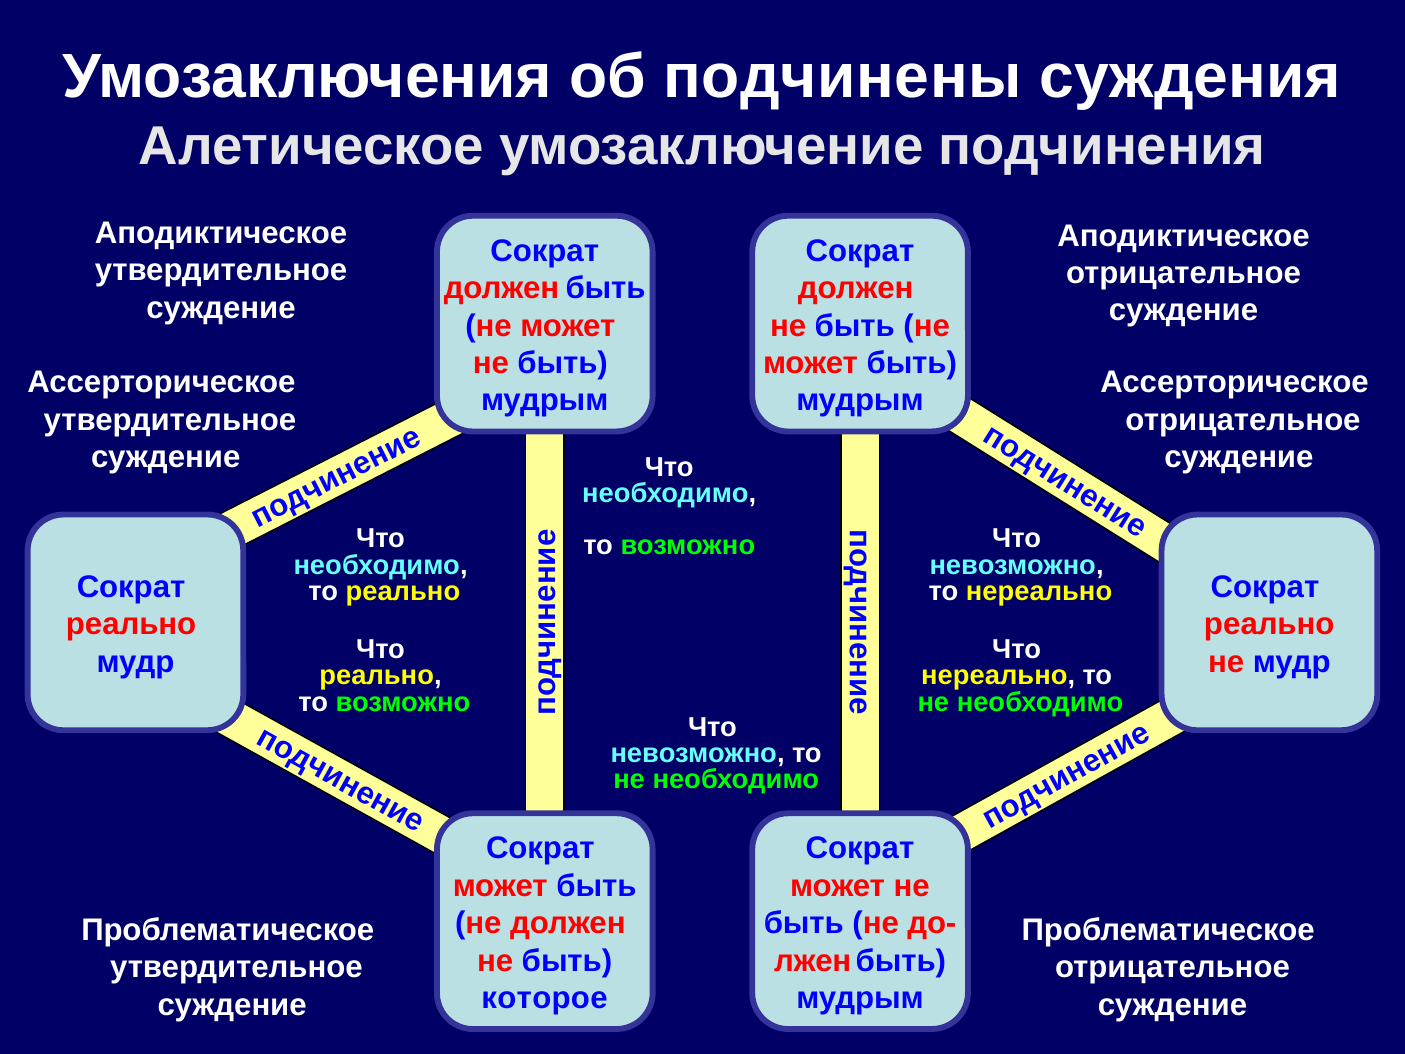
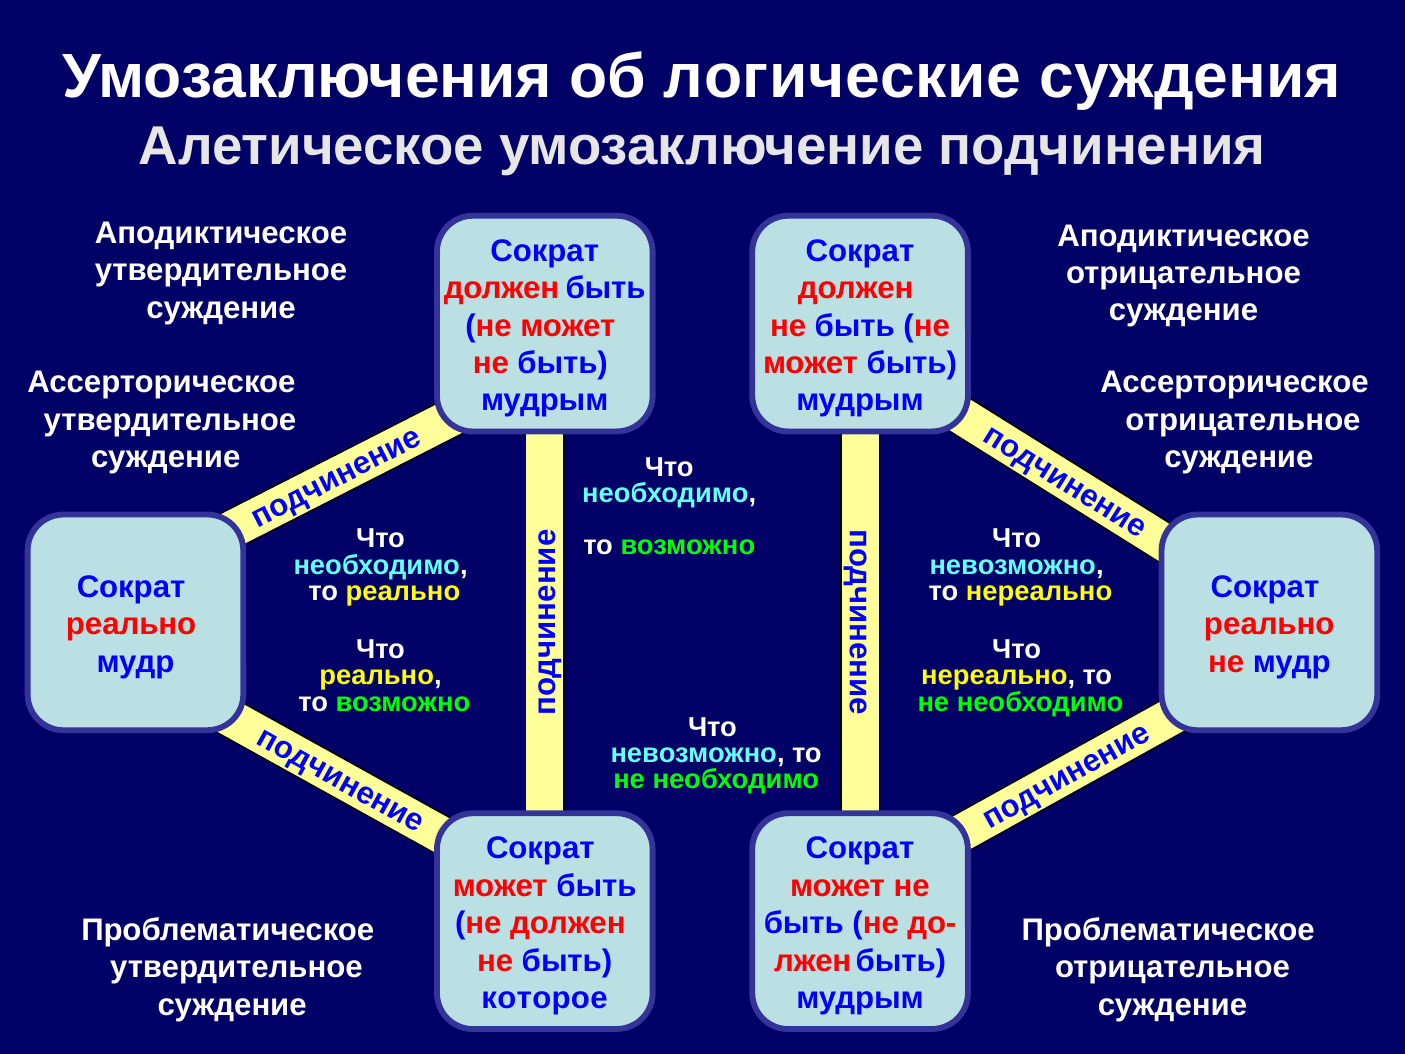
подчинены: подчинены -> логические
